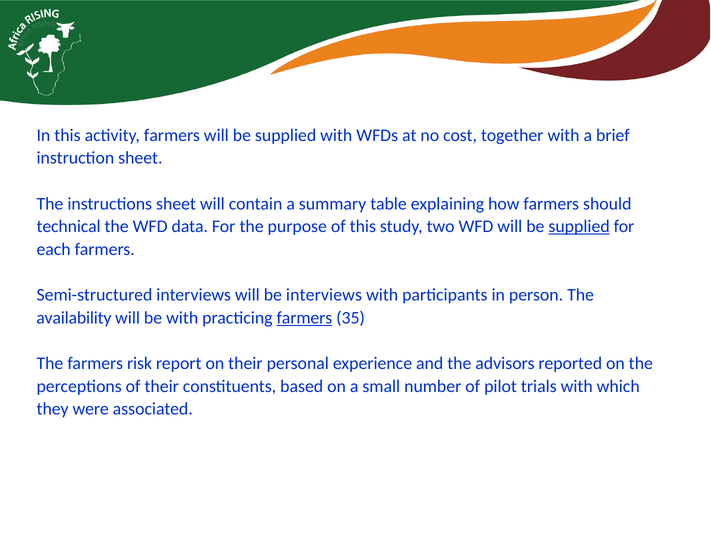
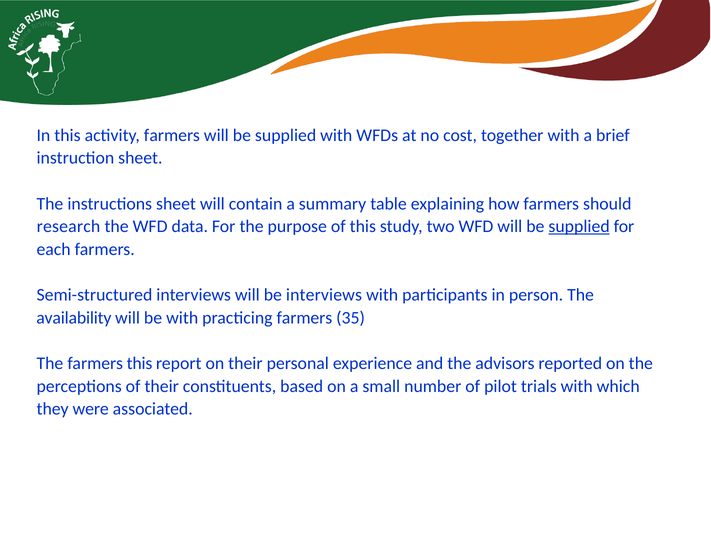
technical: technical -> research
farmers at (304, 318) underline: present -> none
farmers risk: risk -> this
